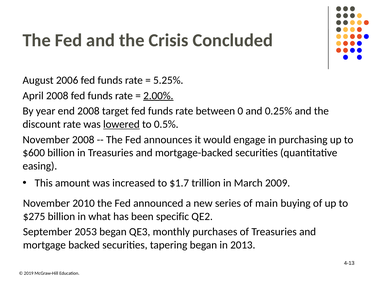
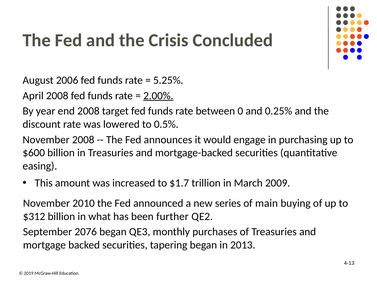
lowered underline: present -> none
$275: $275 -> $312
specific: specific -> further
2053: 2053 -> 2076
